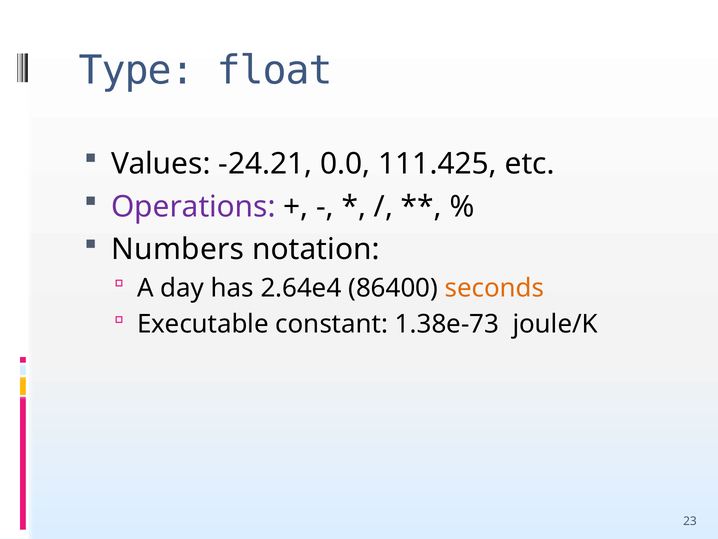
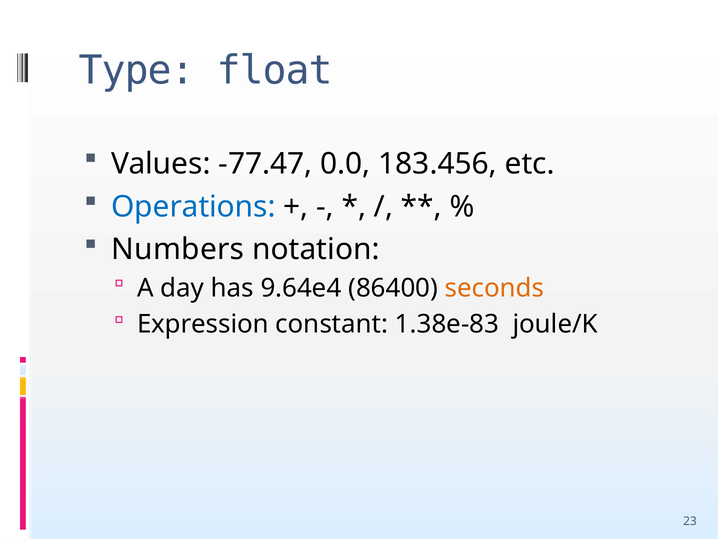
-24.21: -24.21 -> -77.47
111.425: 111.425 -> 183.456
Operations colour: purple -> blue
2.64e4: 2.64e4 -> 9.64e4
Executable: Executable -> Expression
1.38e-73: 1.38e-73 -> 1.38e-83
